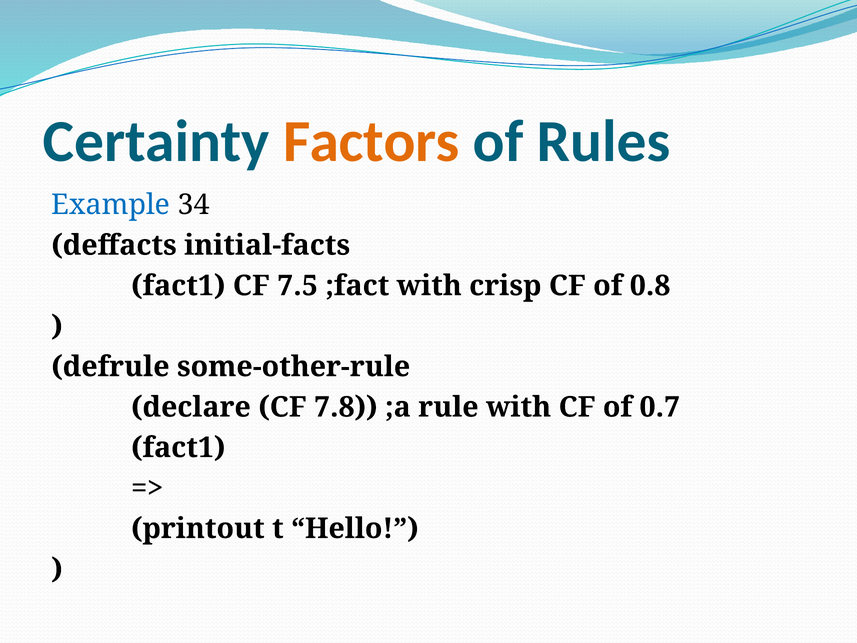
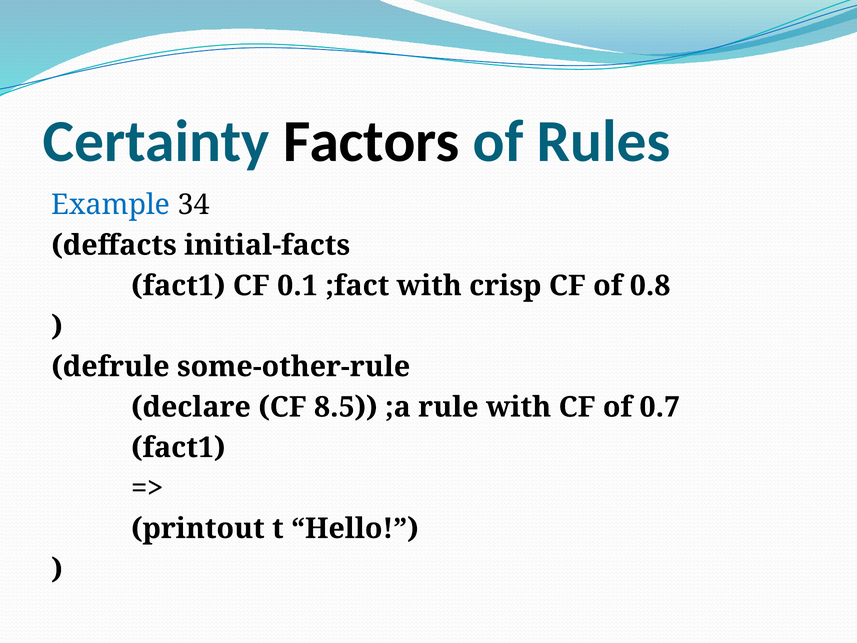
Factors colour: orange -> black
7.5: 7.5 -> 0.1
7.8: 7.8 -> 8.5
